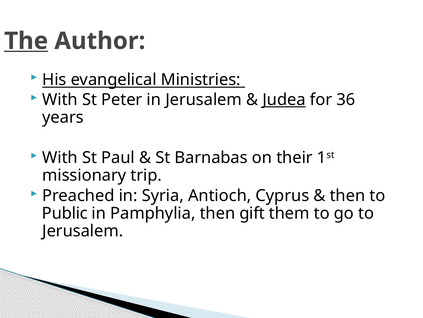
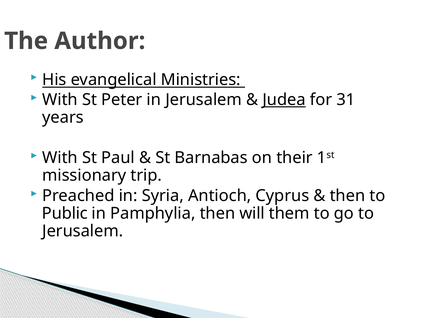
The underline: present -> none
36: 36 -> 31
gift: gift -> will
